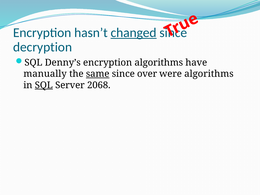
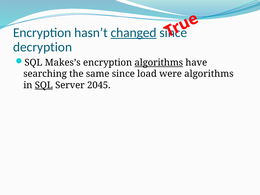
Denny’s: Denny’s -> Makes’s
algorithms at (159, 63) underline: none -> present
manually: manually -> searching
same underline: present -> none
over: over -> load
2068: 2068 -> 2045
